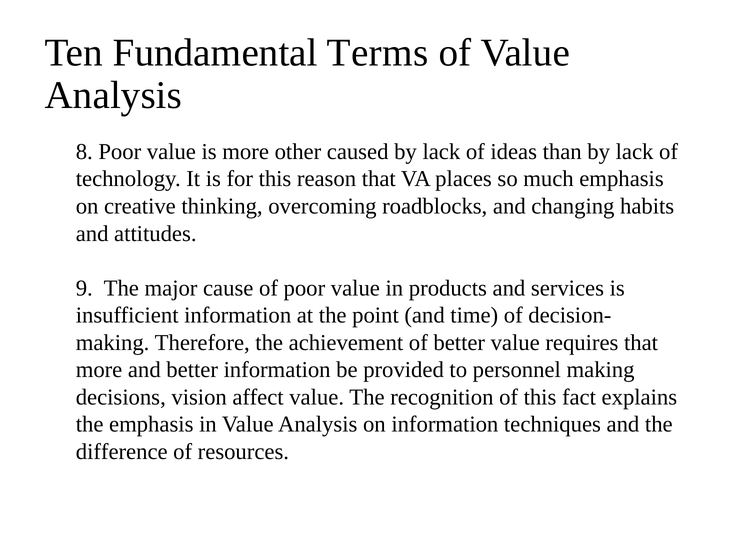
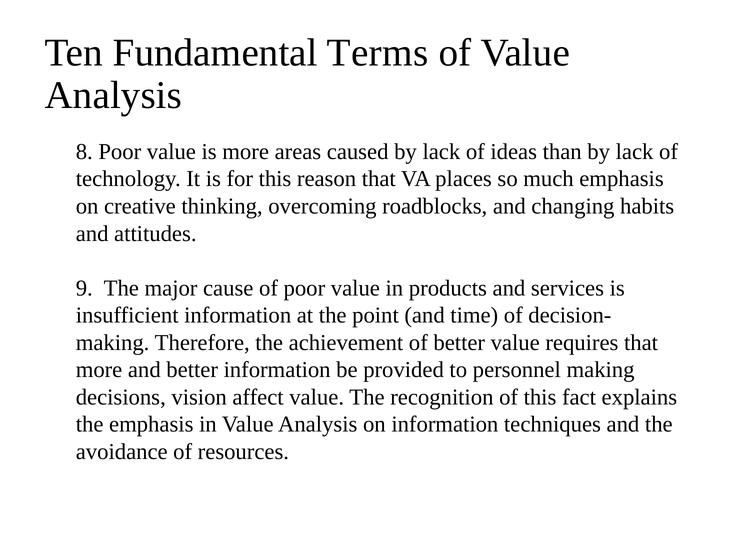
other: other -> areas
difference: difference -> avoidance
